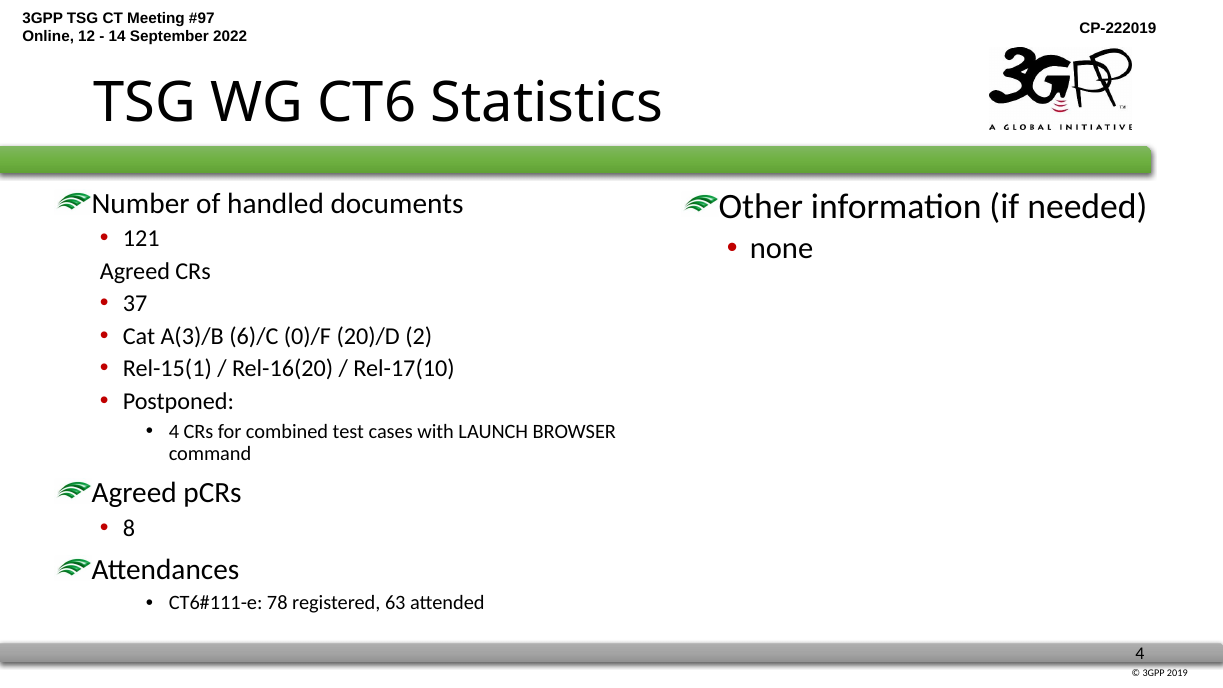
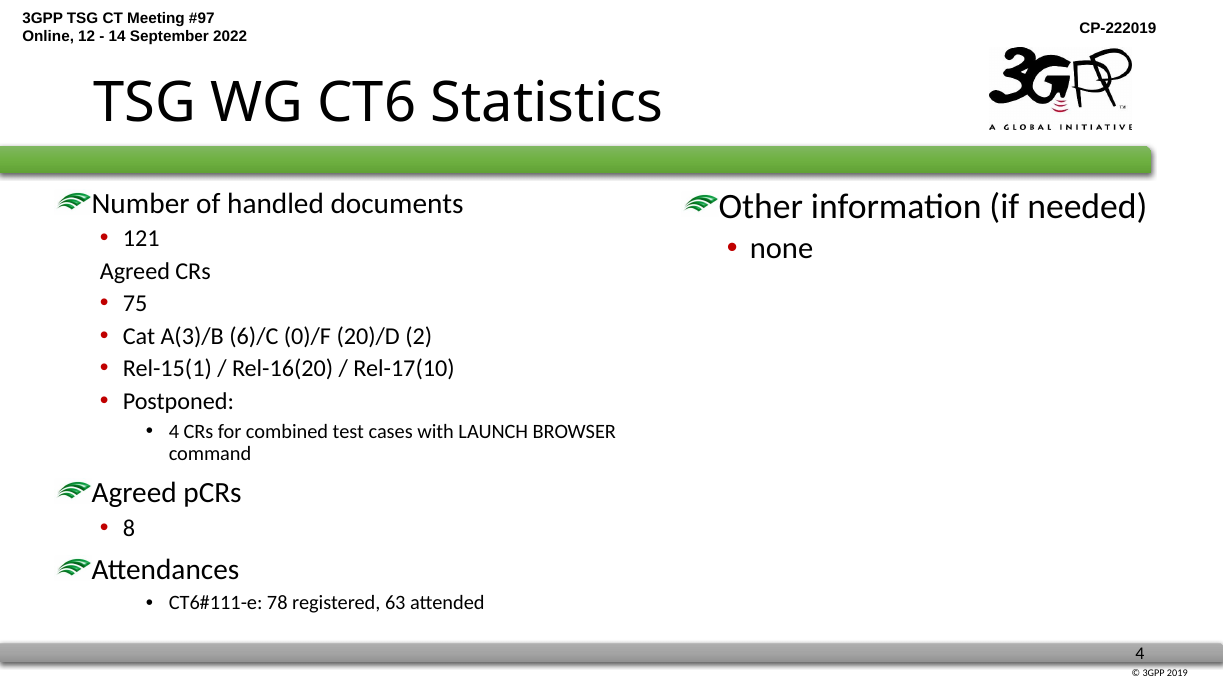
37: 37 -> 75
